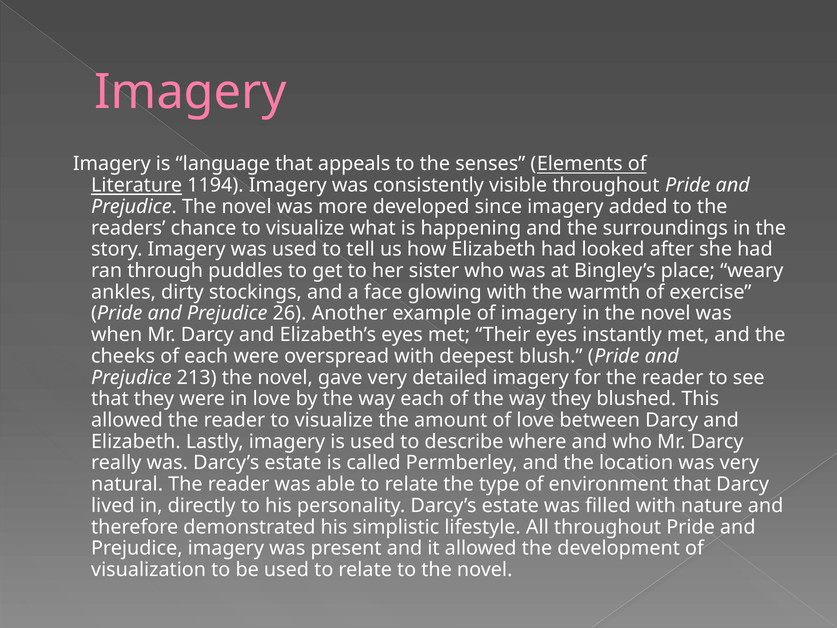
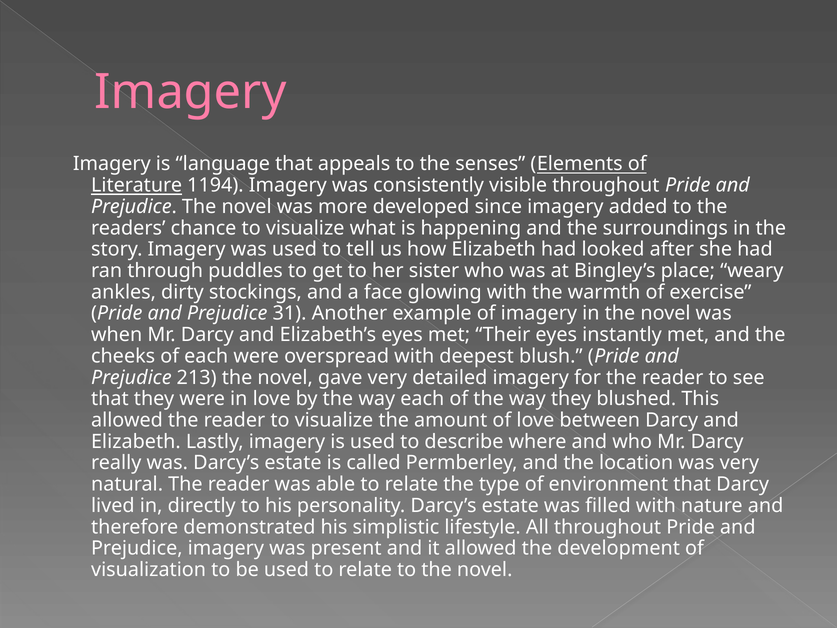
26: 26 -> 31
